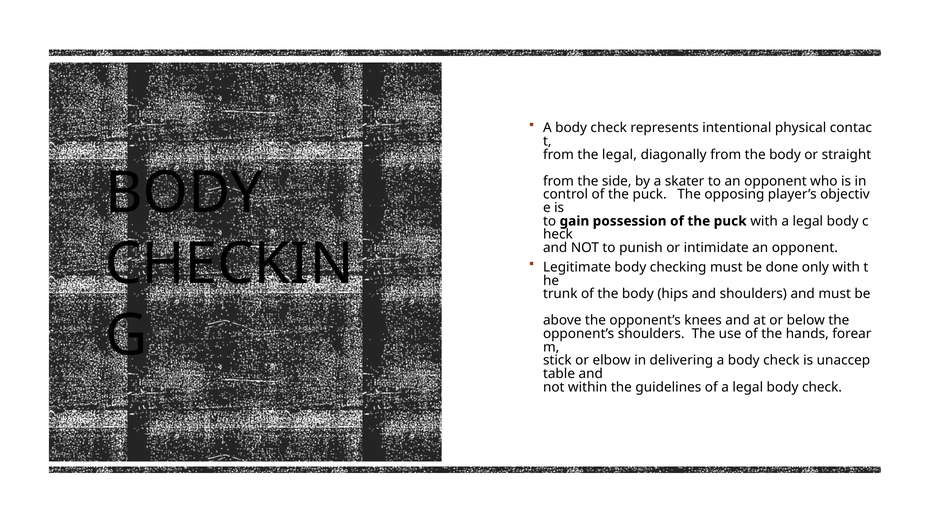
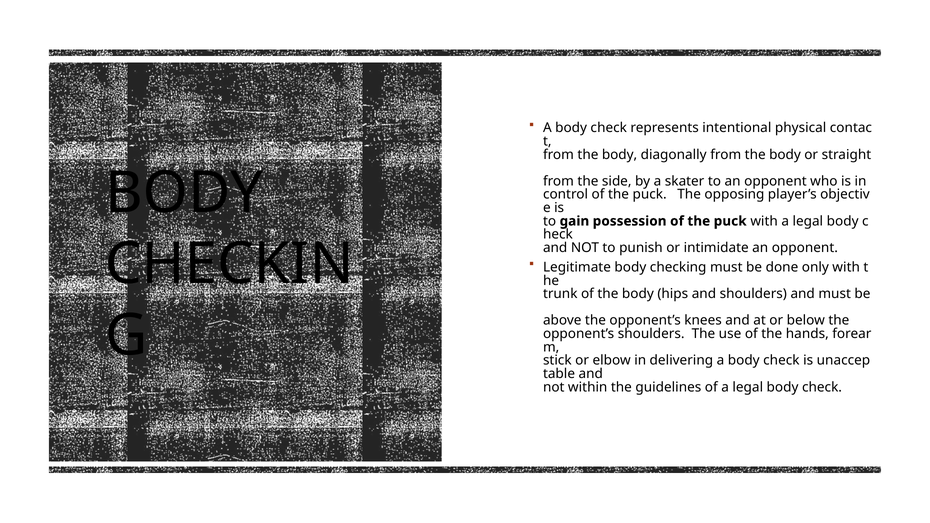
legal at (619, 155): legal -> body
